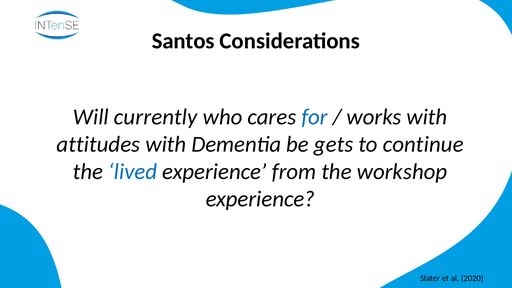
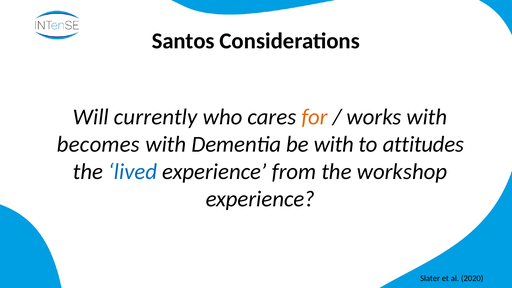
for colour: blue -> orange
attitudes: attitudes -> becomes
be gets: gets -> with
continue: continue -> attitudes
